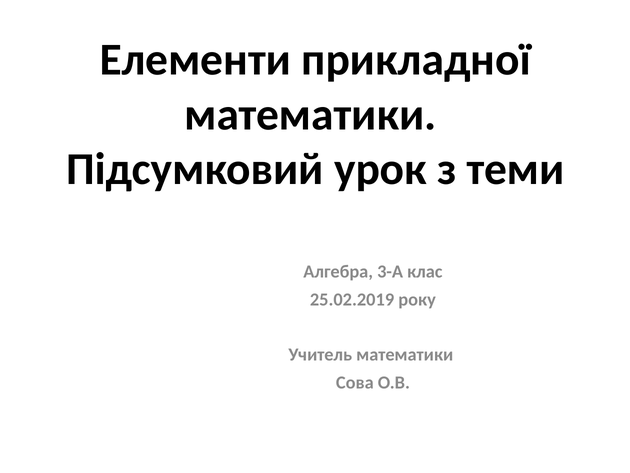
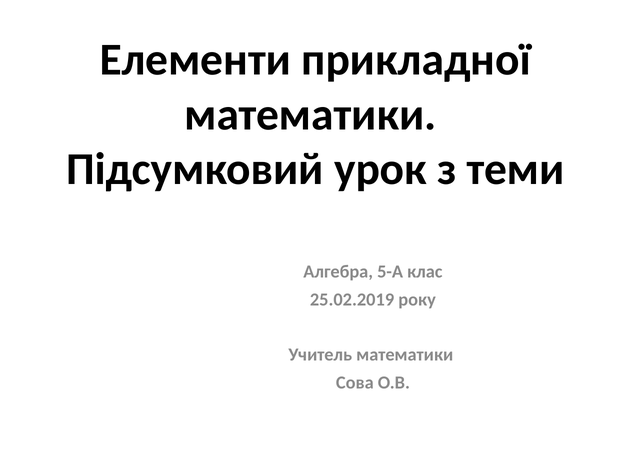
3-А: 3-А -> 5-А
